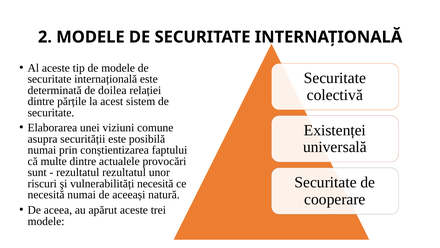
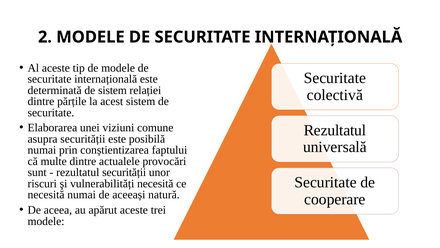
de doilea: doilea -> sistem
Existenței at (335, 130): Existenței -> Rezultatul
rezultatul rezultatul: rezultatul -> securității
